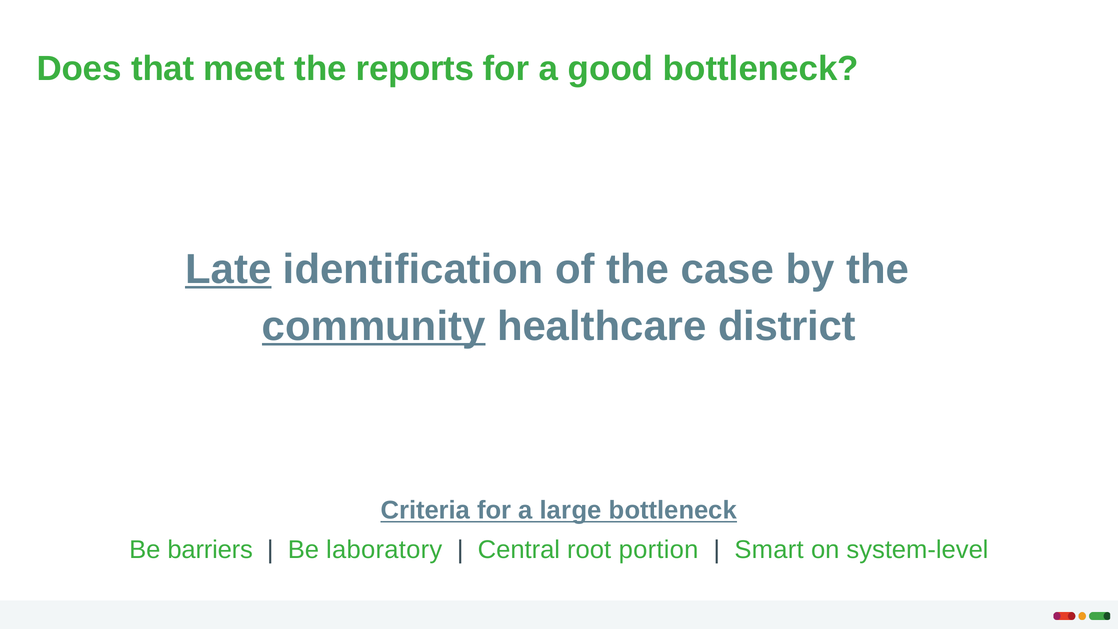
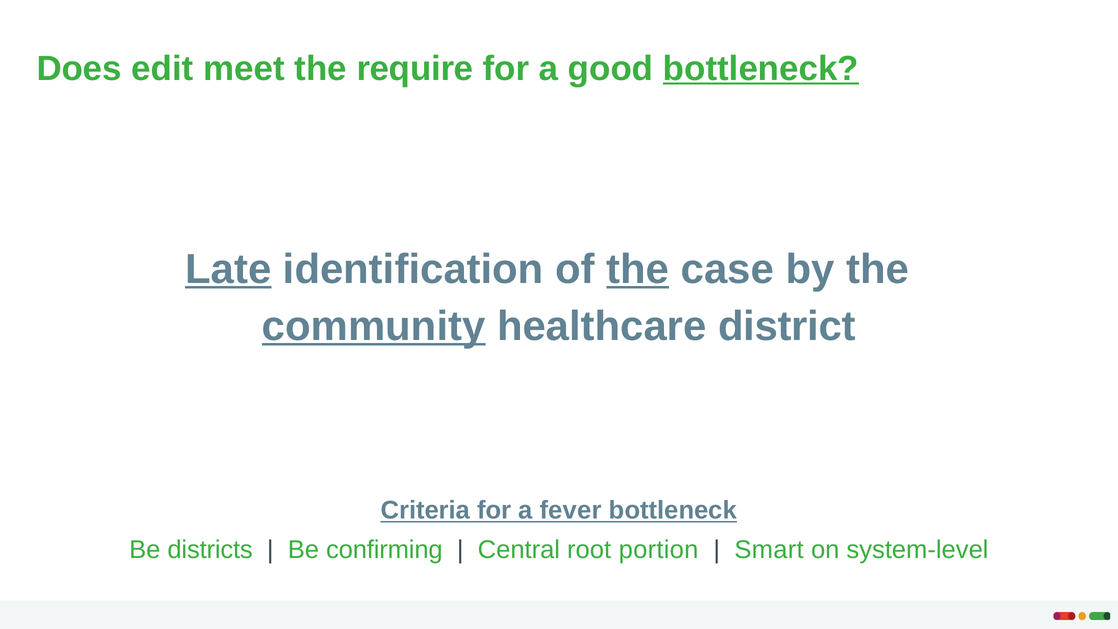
that: that -> edit
reports: reports -> require
bottleneck at (761, 68) underline: none -> present
the at (638, 269) underline: none -> present
large: large -> fever
barriers: barriers -> districts
laboratory: laboratory -> confirming
